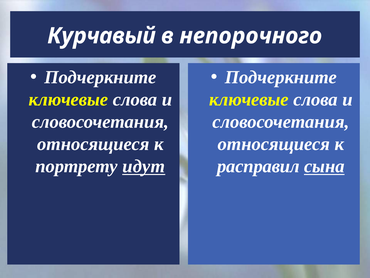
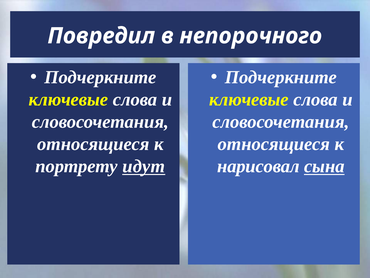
Курчавый: Курчавый -> Повредил
расправил: расправил -> нарисовал
